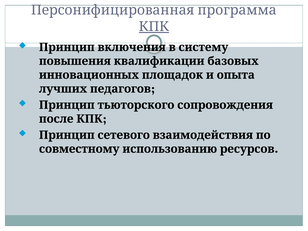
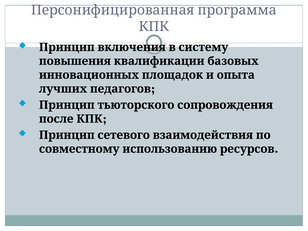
КПК at (154, 27) underline: present -> none
